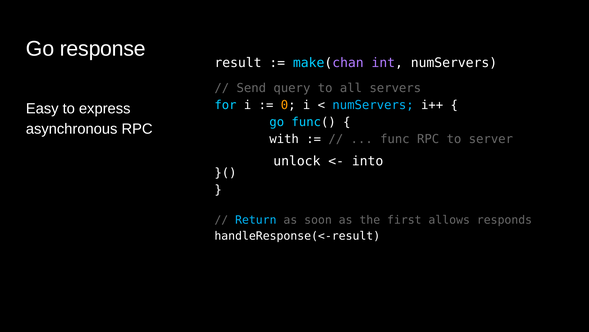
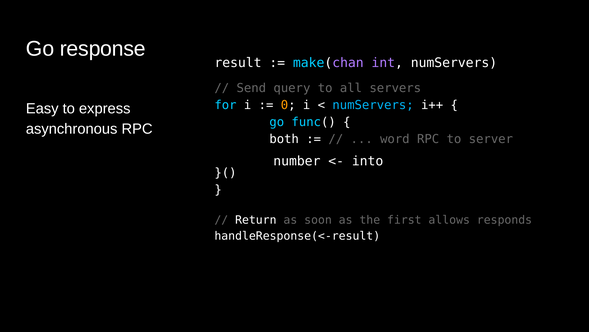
with: with -> both
func: func -> word
unlock: unlock -> number
Return colour: light blue -> white
